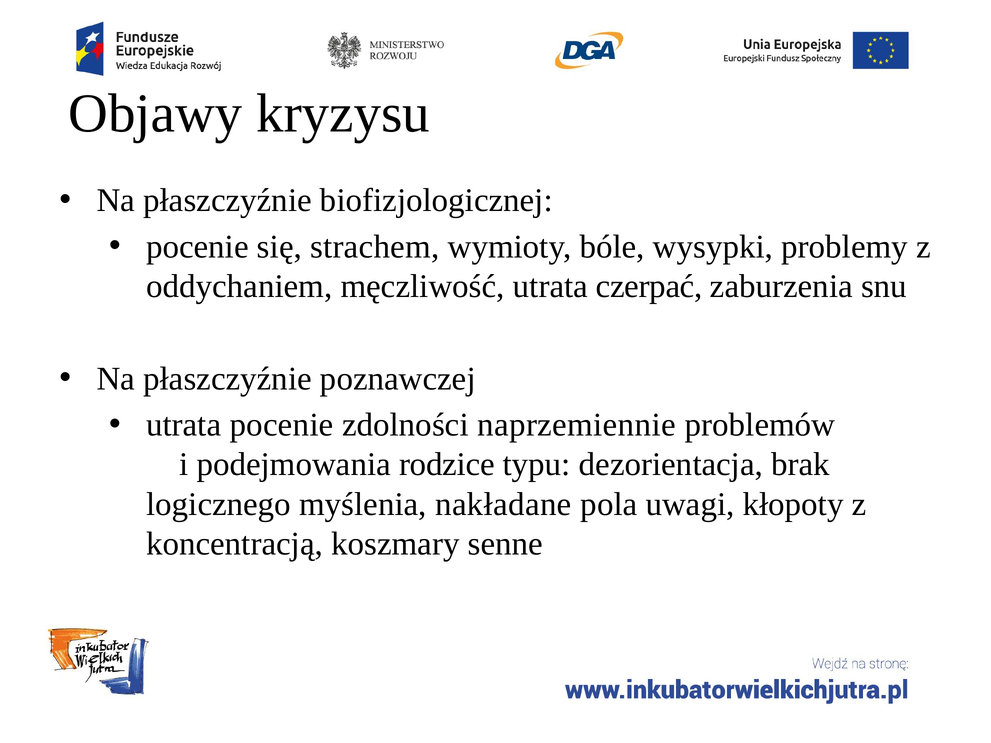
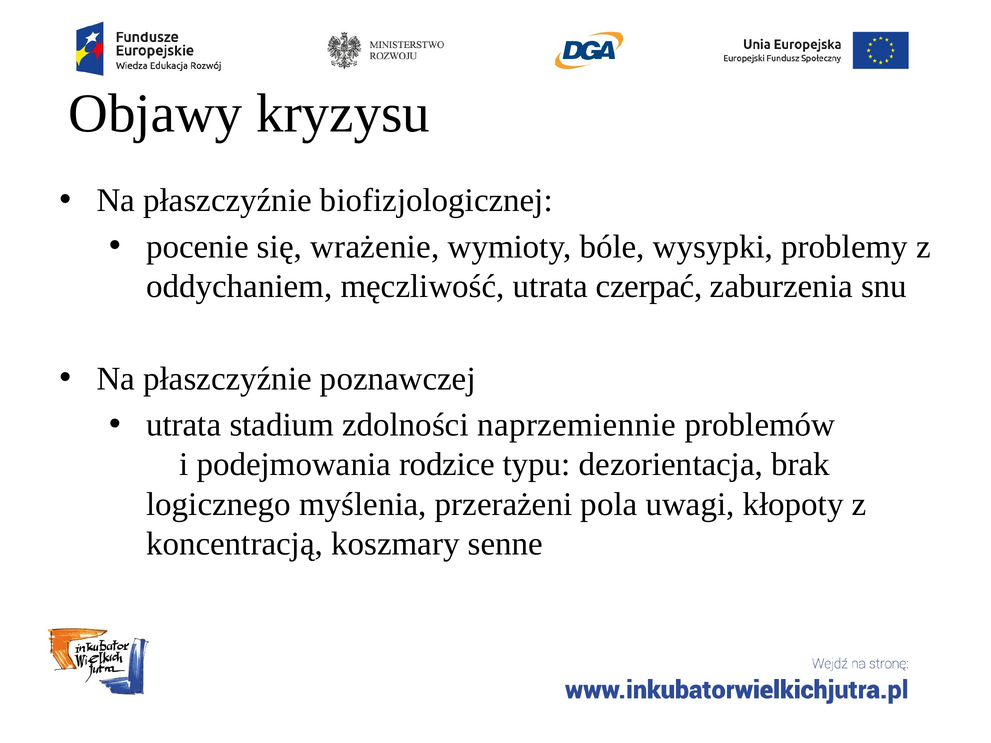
strachem: strachem -> wrażenie
utrata pocenie: pocenie -> stadium
nakładane: nakładane -> przerażeni
